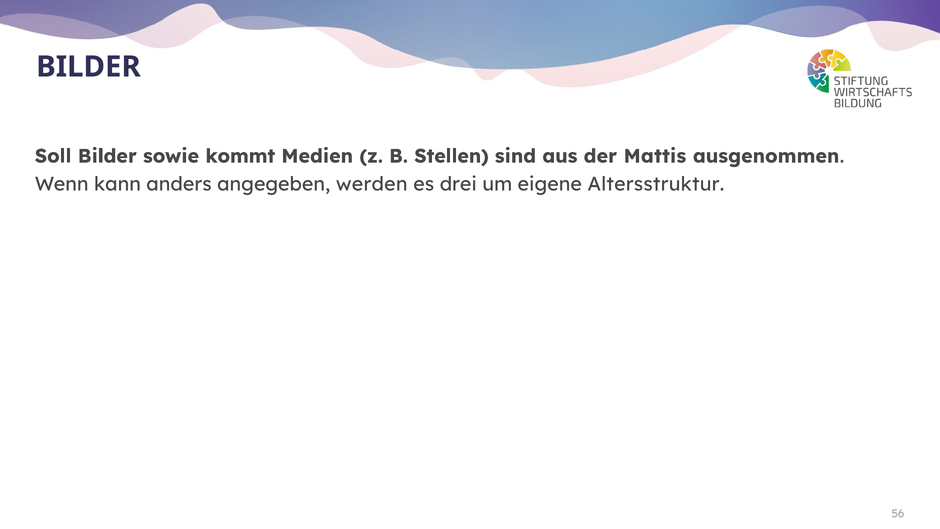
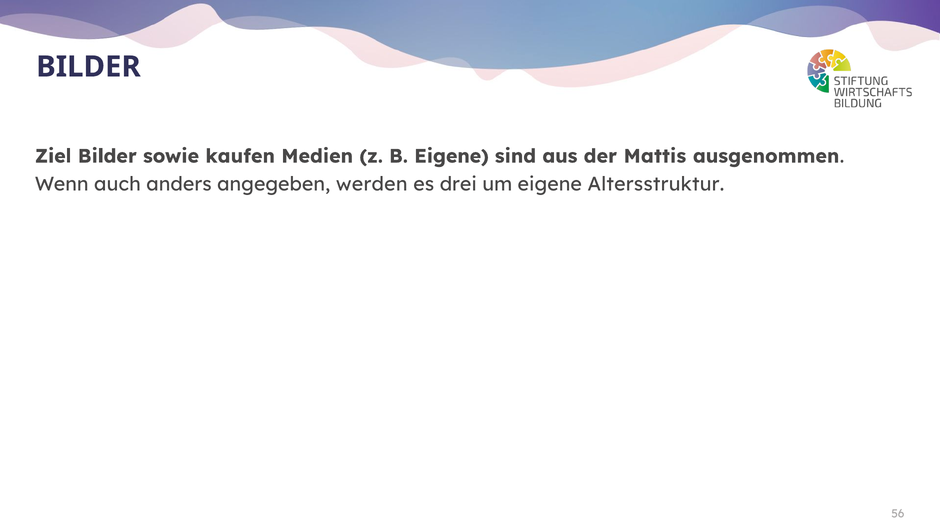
Soll: Soll -> Ziel
kommt: kommt -> kaufen
B Stellen: Stellen -> Eigene
kann: kann -> auch
